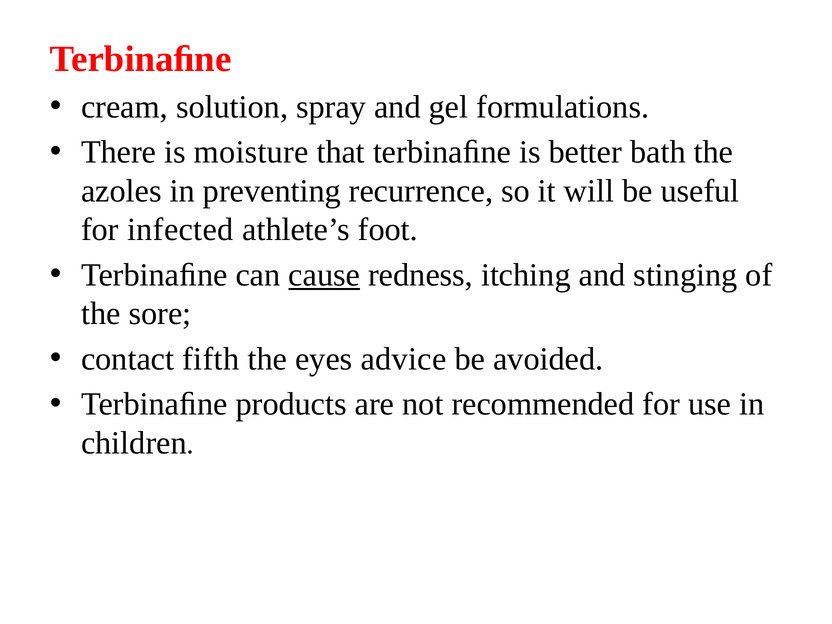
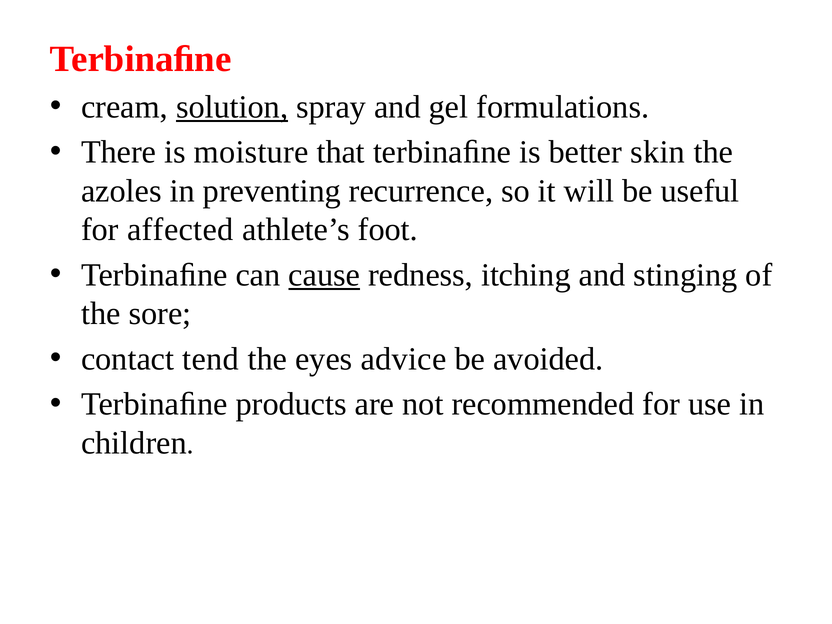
solution underline: none -> present
bath: bath -> skin
infected: infected -> affected
fifth: fifth -> tend
